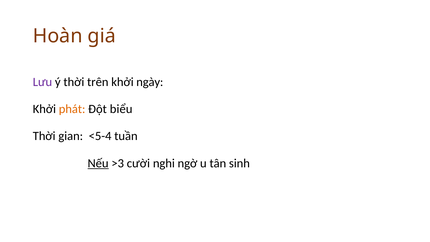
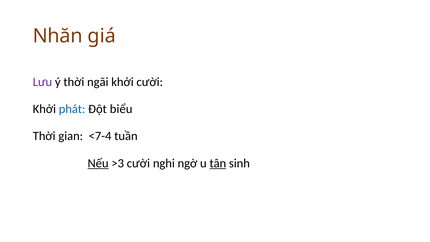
Hoàn: Hoàn -> Nhăn
trên: trên -> ngãi
khởi ngày: ngày -> cười
phát colour: orange -> blue
<5-4: <5-4 -> <7-4
tân underline: none -> present
